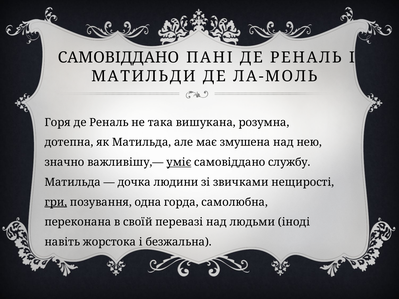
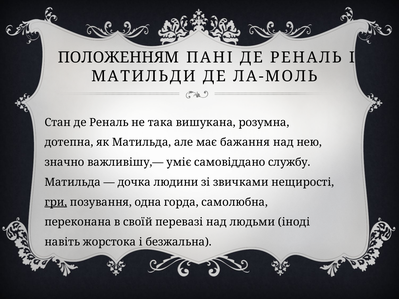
САМОВІДДАНО at (118, 58): САМОВІДДАНО -> ПОЛОЖЕННЯМ
Горя: Горя -> Стан
змушена: змушена -> бажання
уміє underline: present -> none
